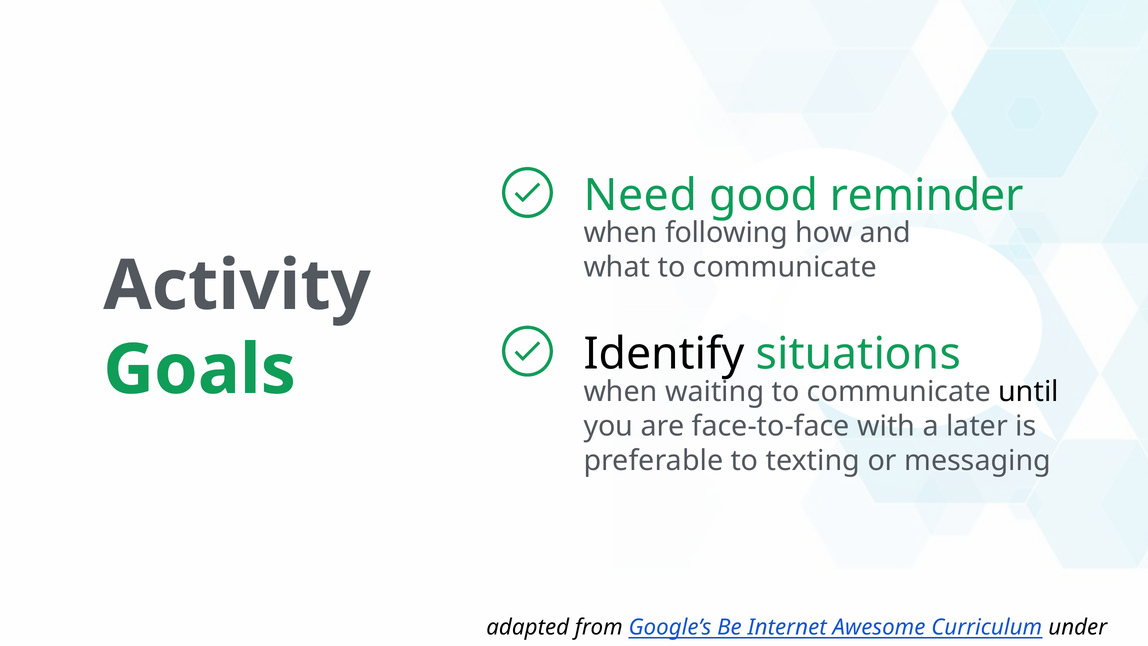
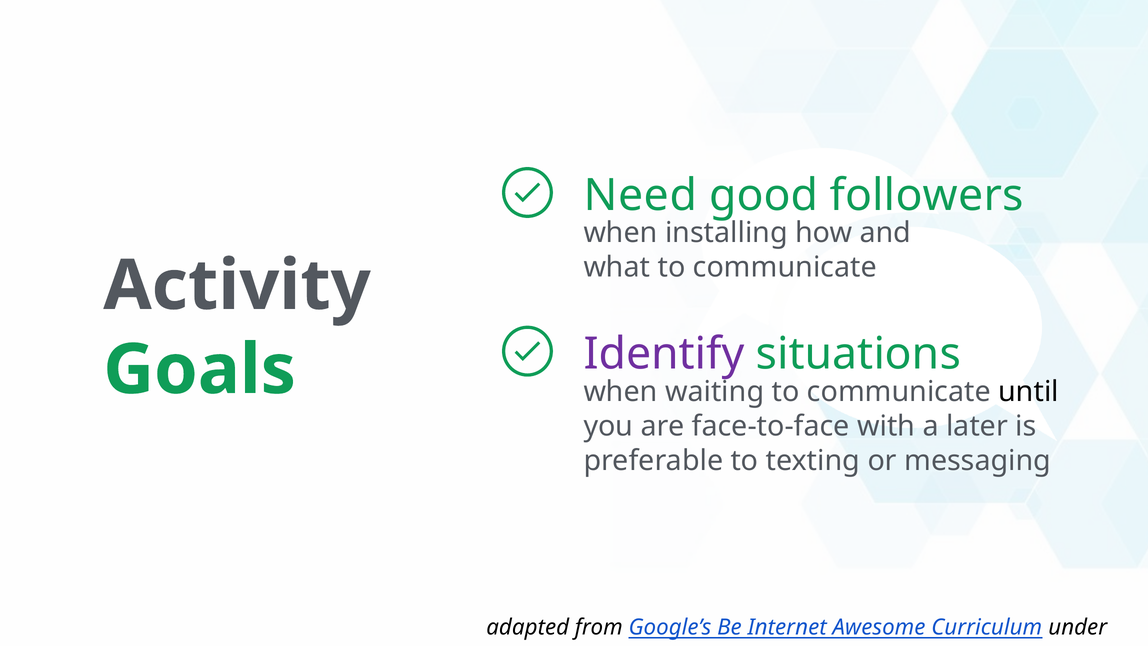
reminder: reminder -> followers
following: following -> installing
Identify colour: black -> purple
